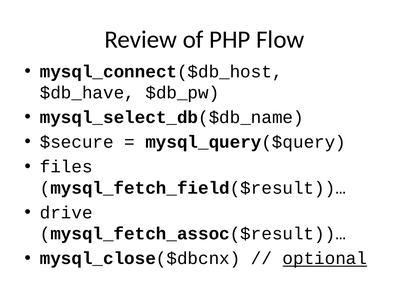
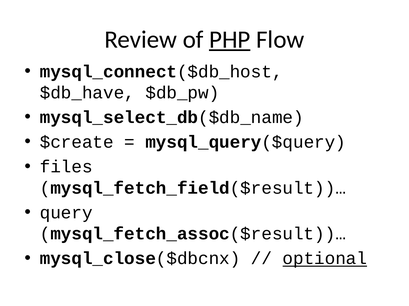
PHP underline: none -> present
$secure: $secure -> $create
drive: drive -> query
